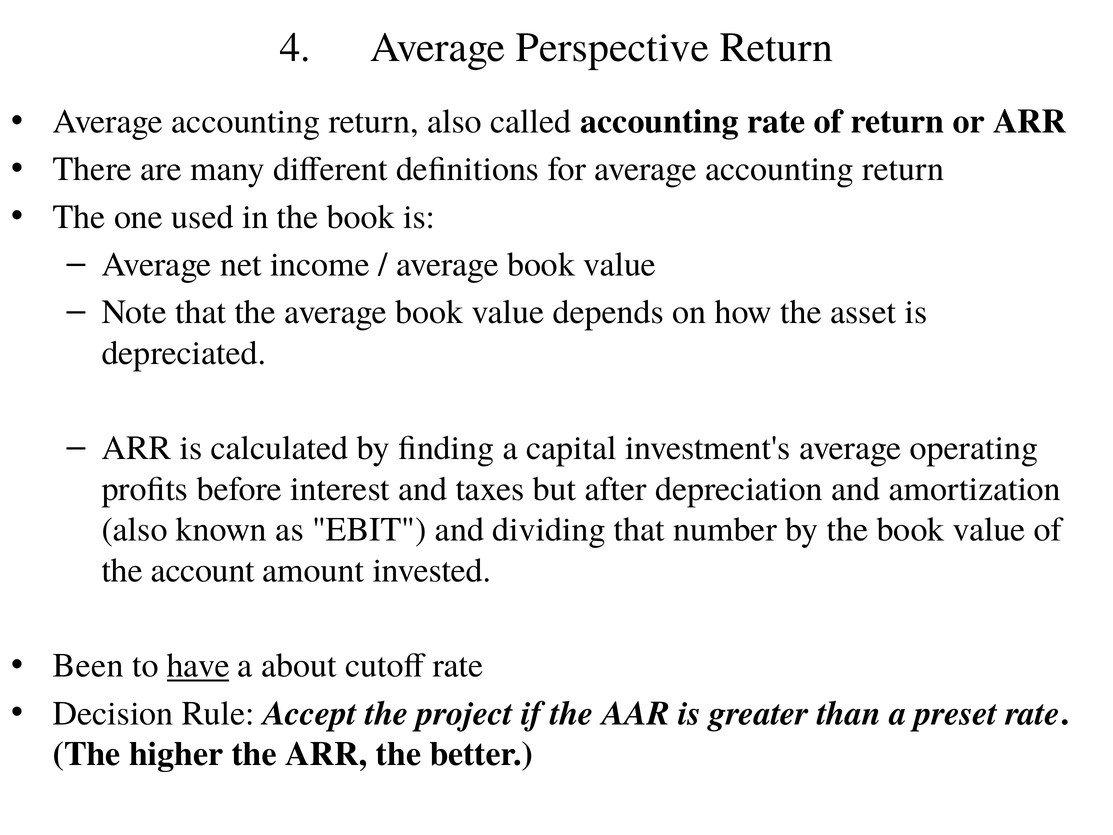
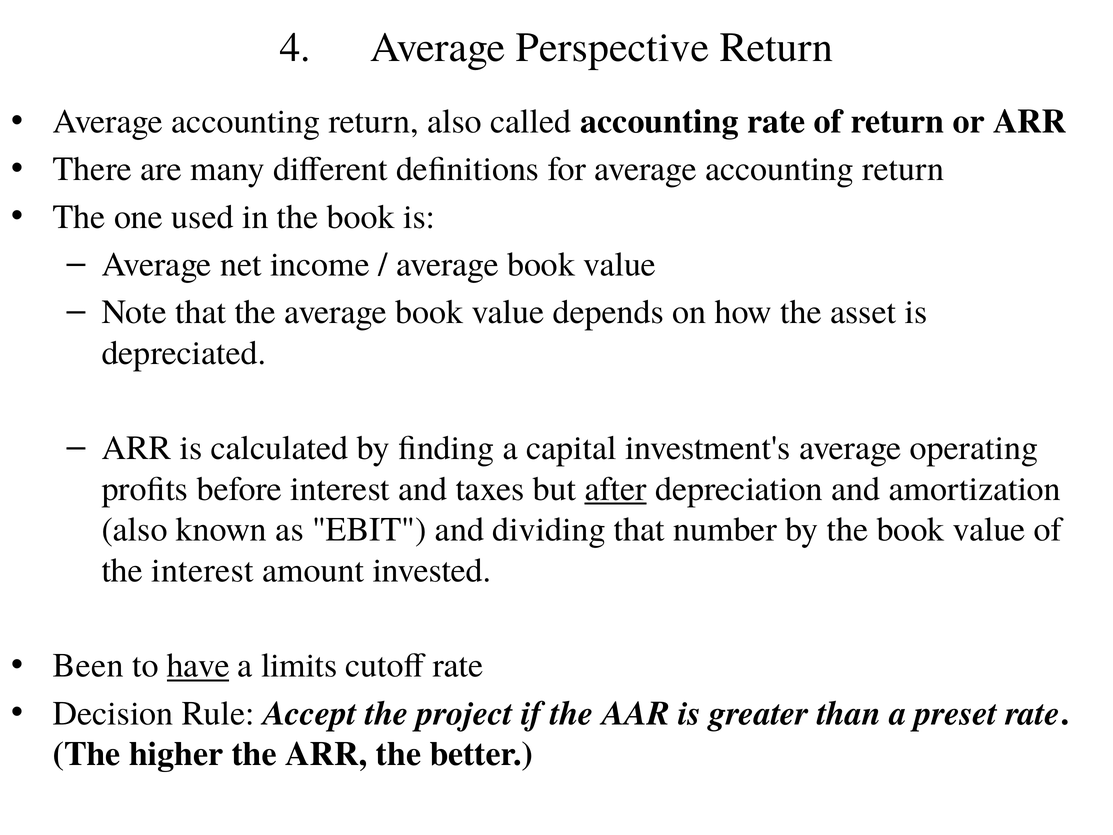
after underline: none -> present
the account: account -> interest
about: about -> limits
